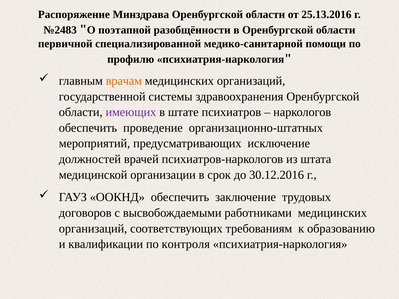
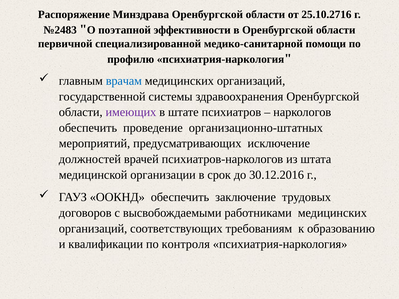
25.13.2016: 25.13.2016 -> 25.10.2716
разобщённости: разобщённости -> эффективности
врачам colour: orange -> blue
